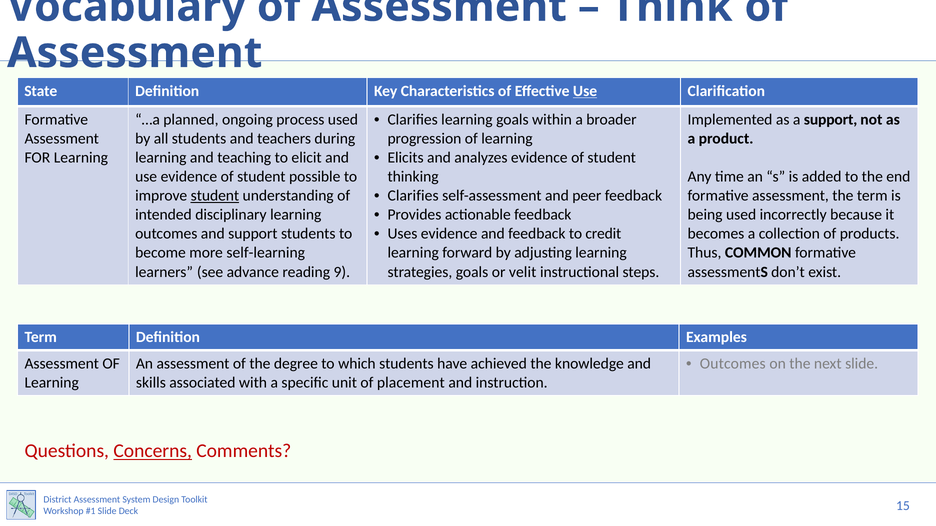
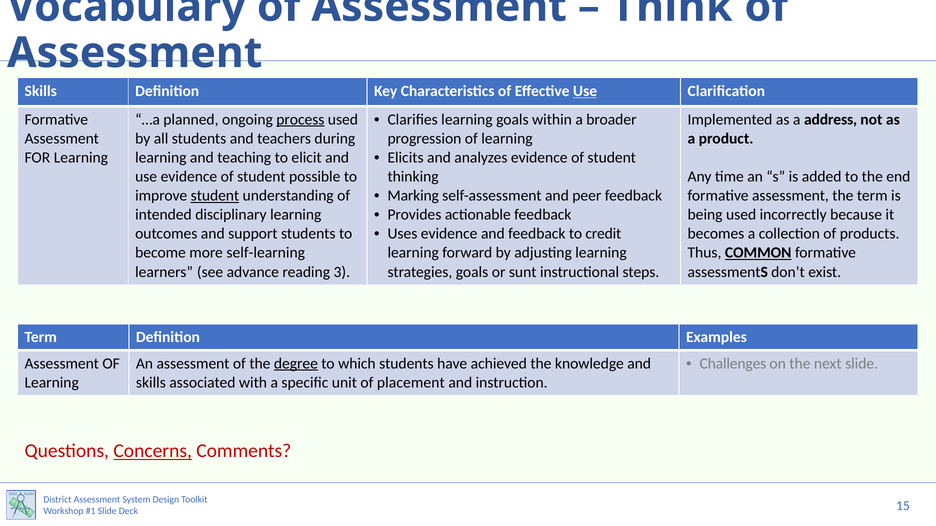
State at (41, 91): State -> Skills
process underline: none -> present
a support: support -> address
Clarifies at (413, 196): Clarifies -> Marking
COMMON underline: none -> present
9: 9 -> 3
velit: velit -> sunt
Outcomes at (733, 364): Outcomes -> Challenges
degree underline: none -> present
